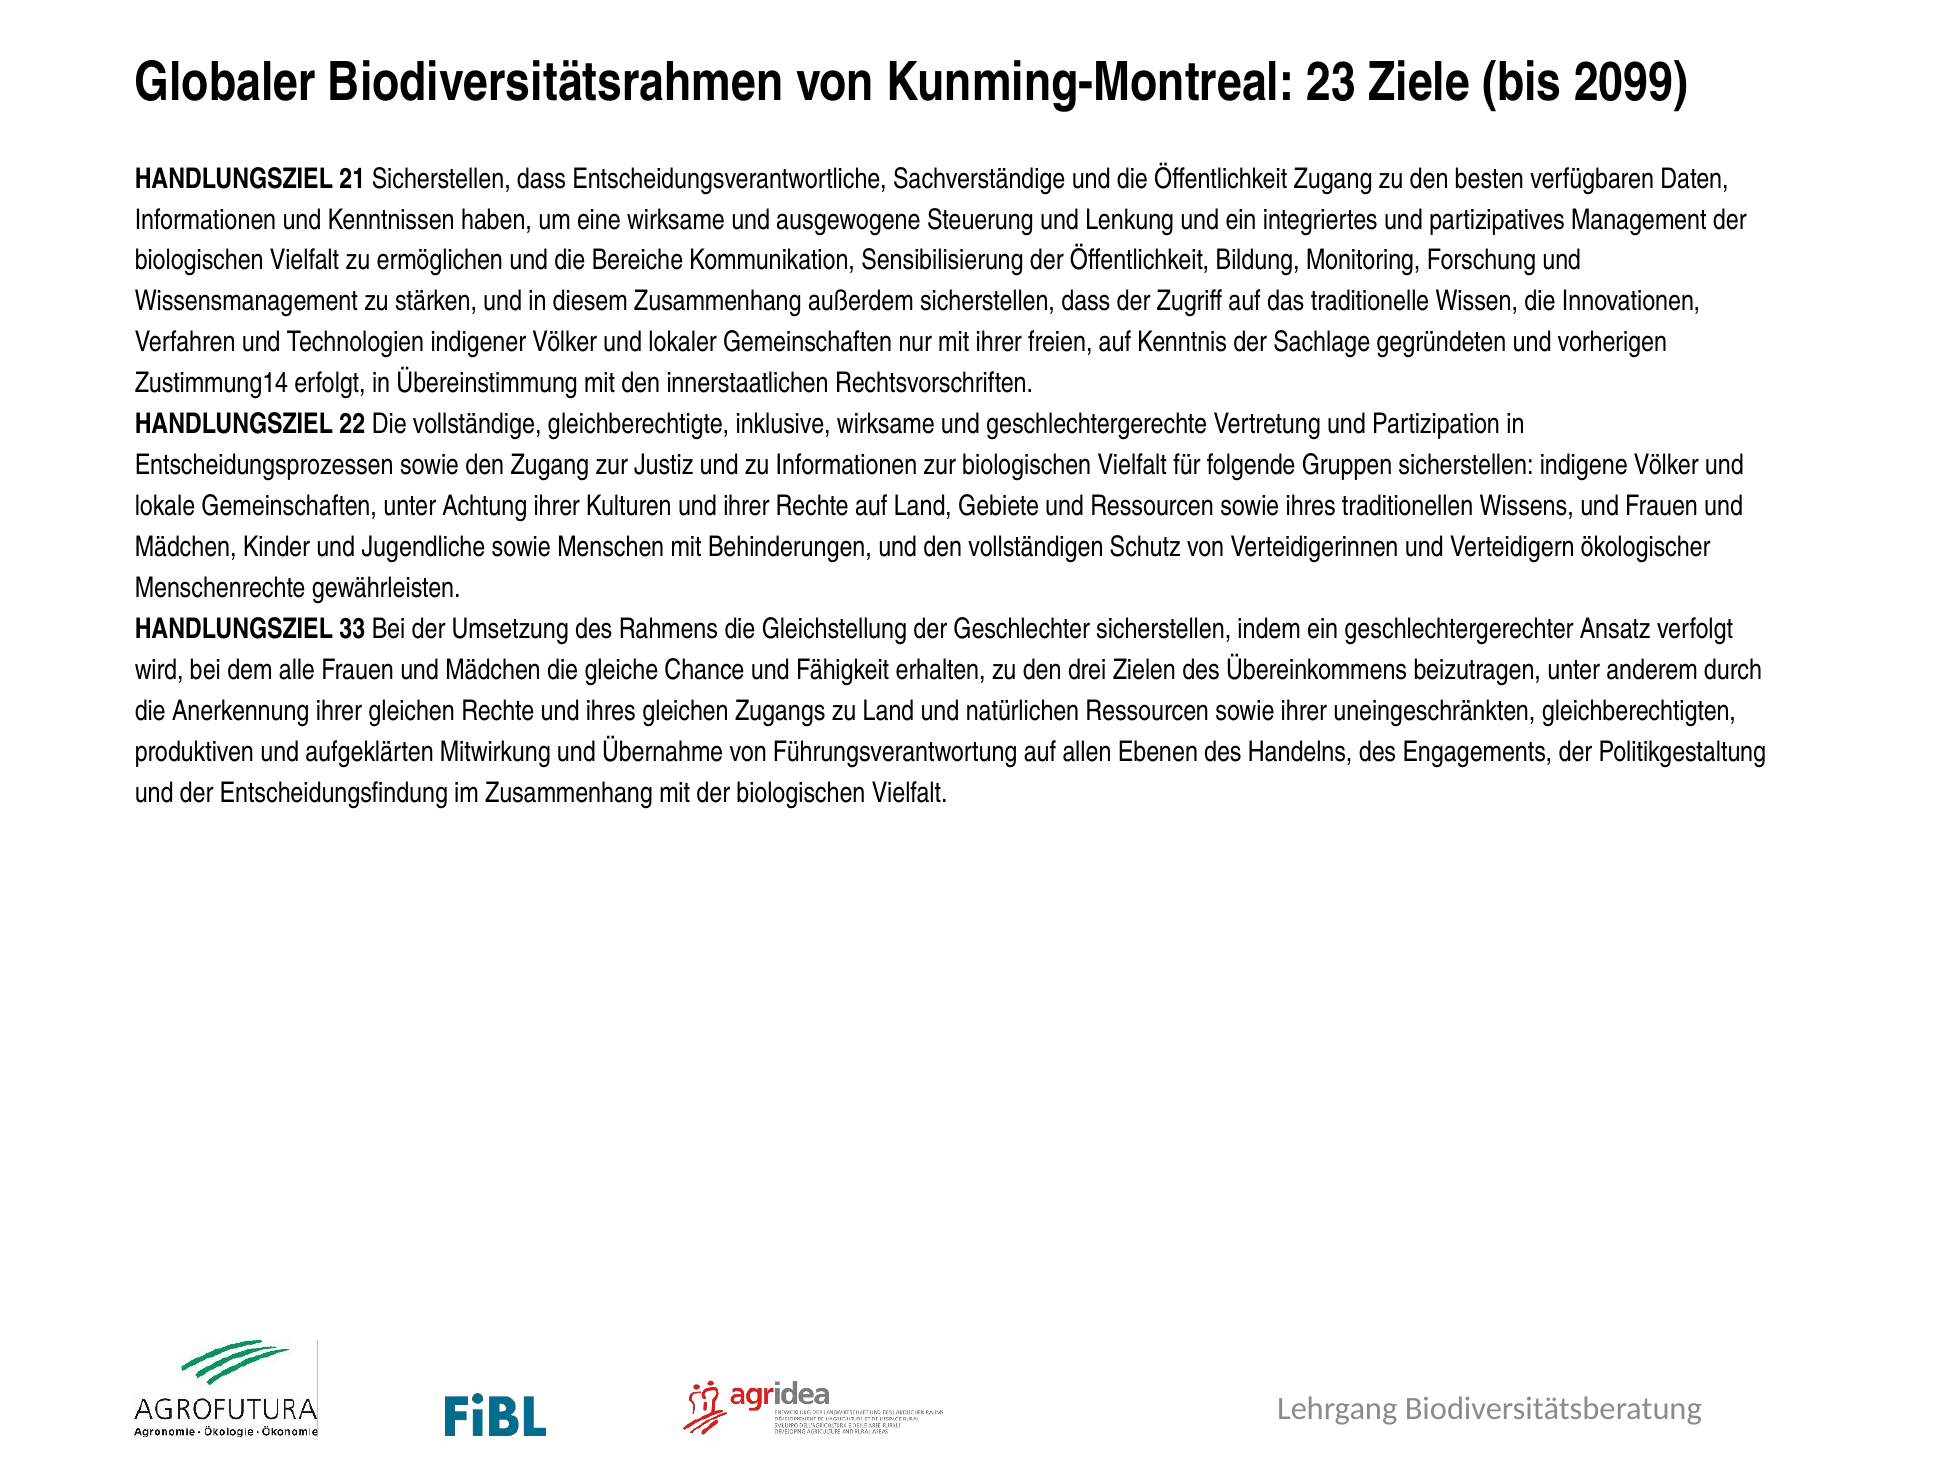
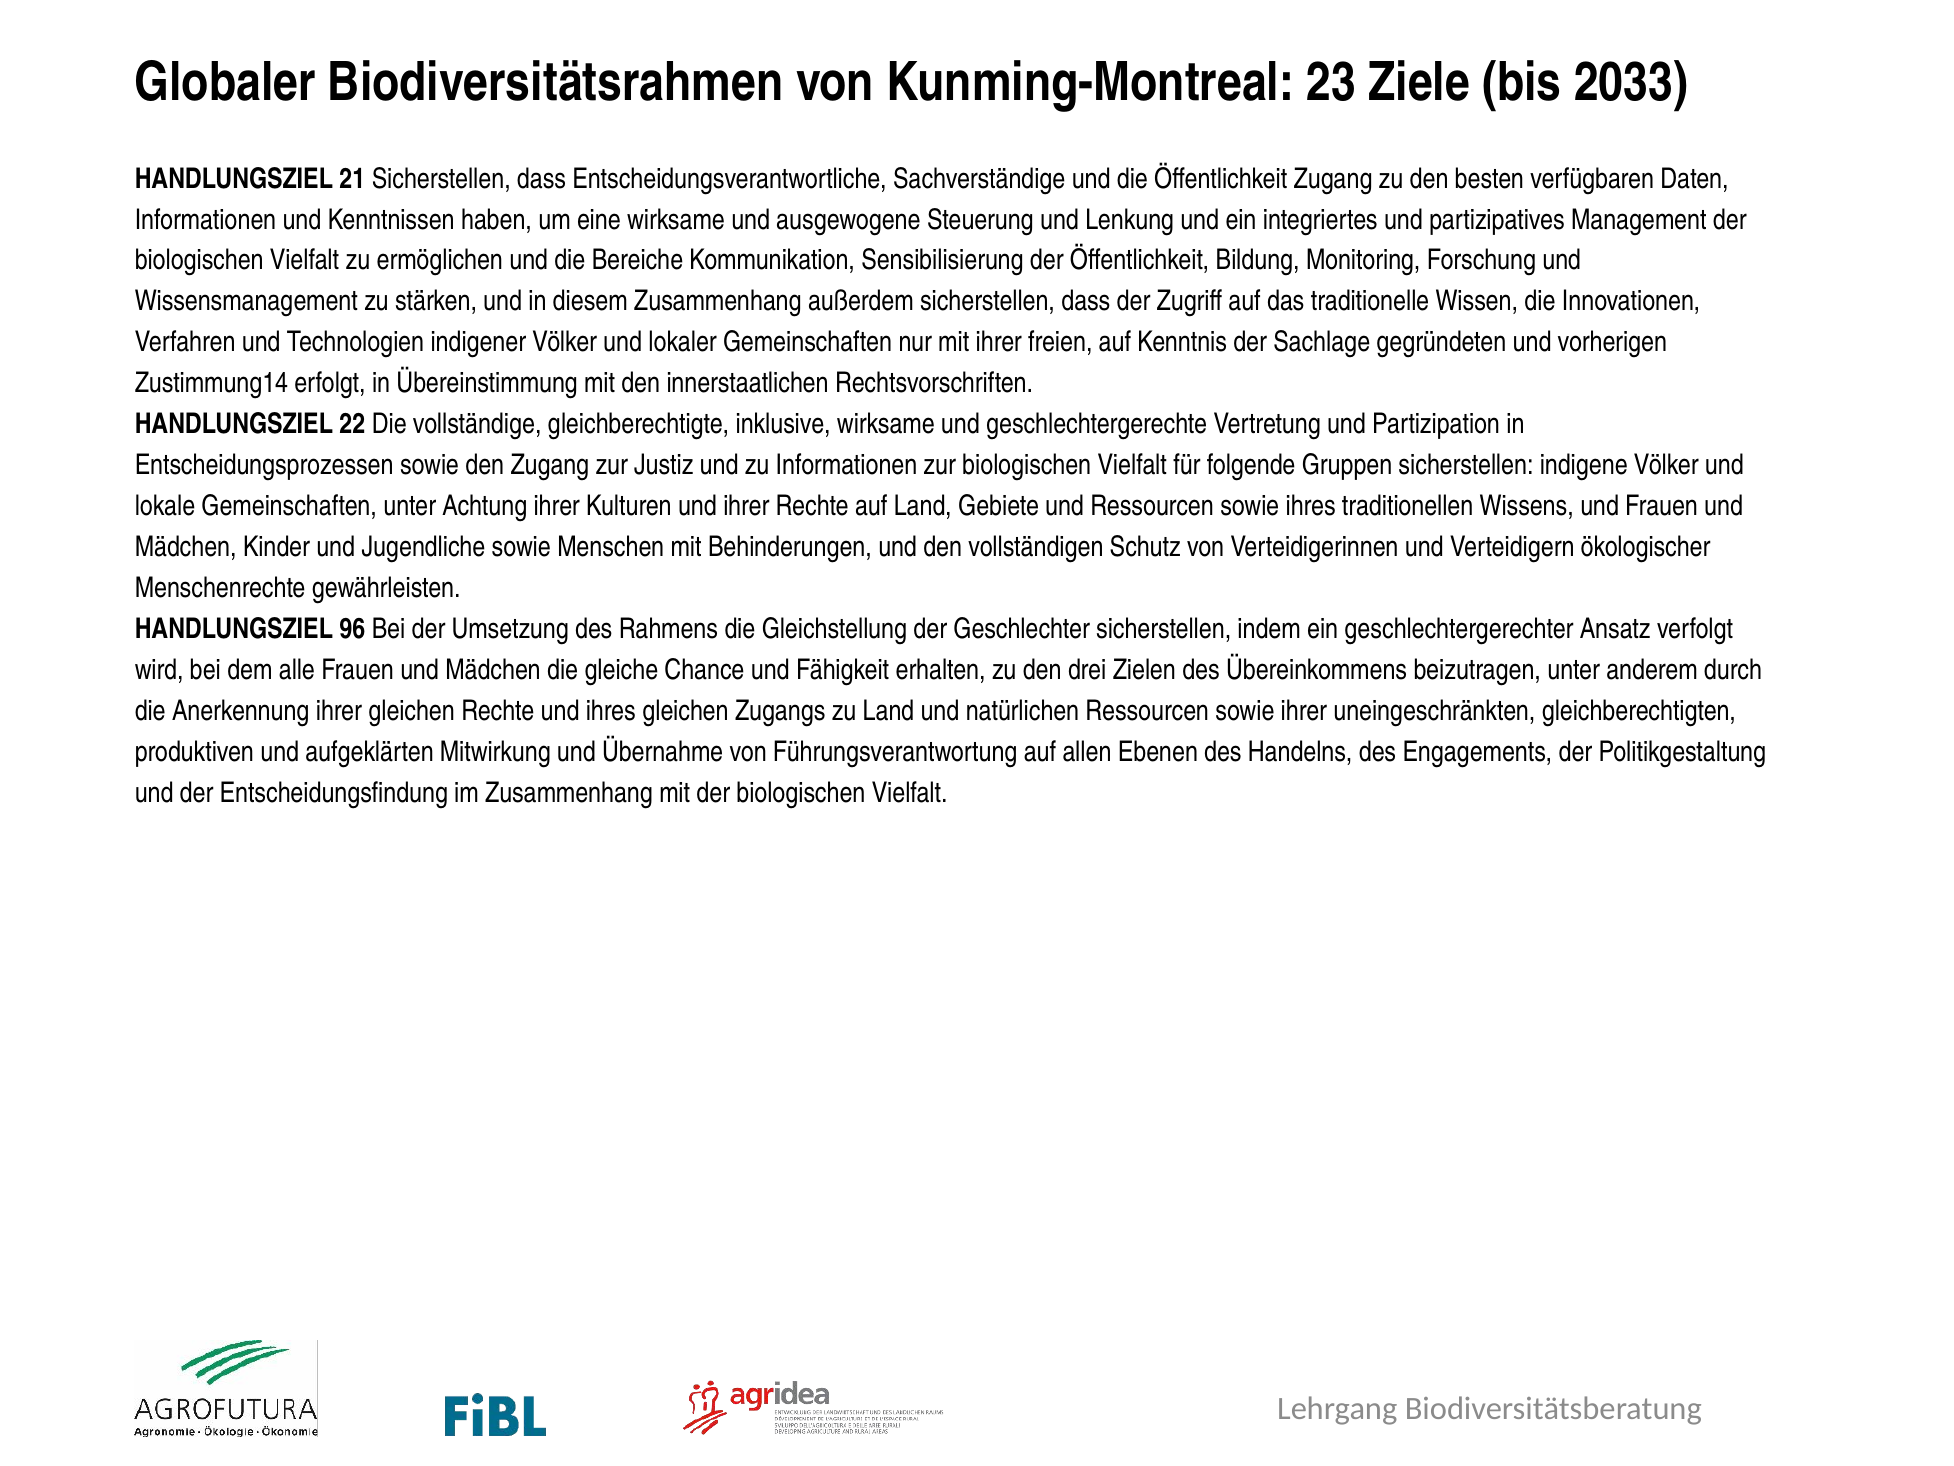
2099: 2099 -> 2033
33: 33 -> 96
